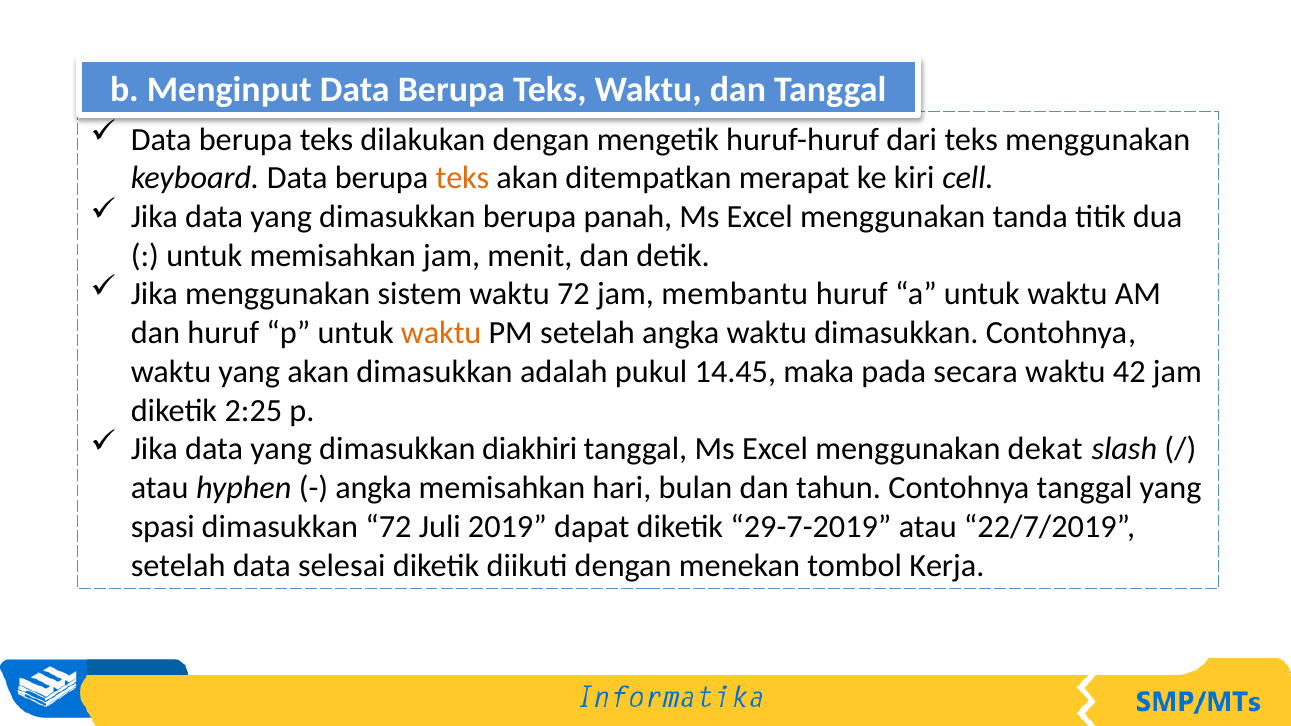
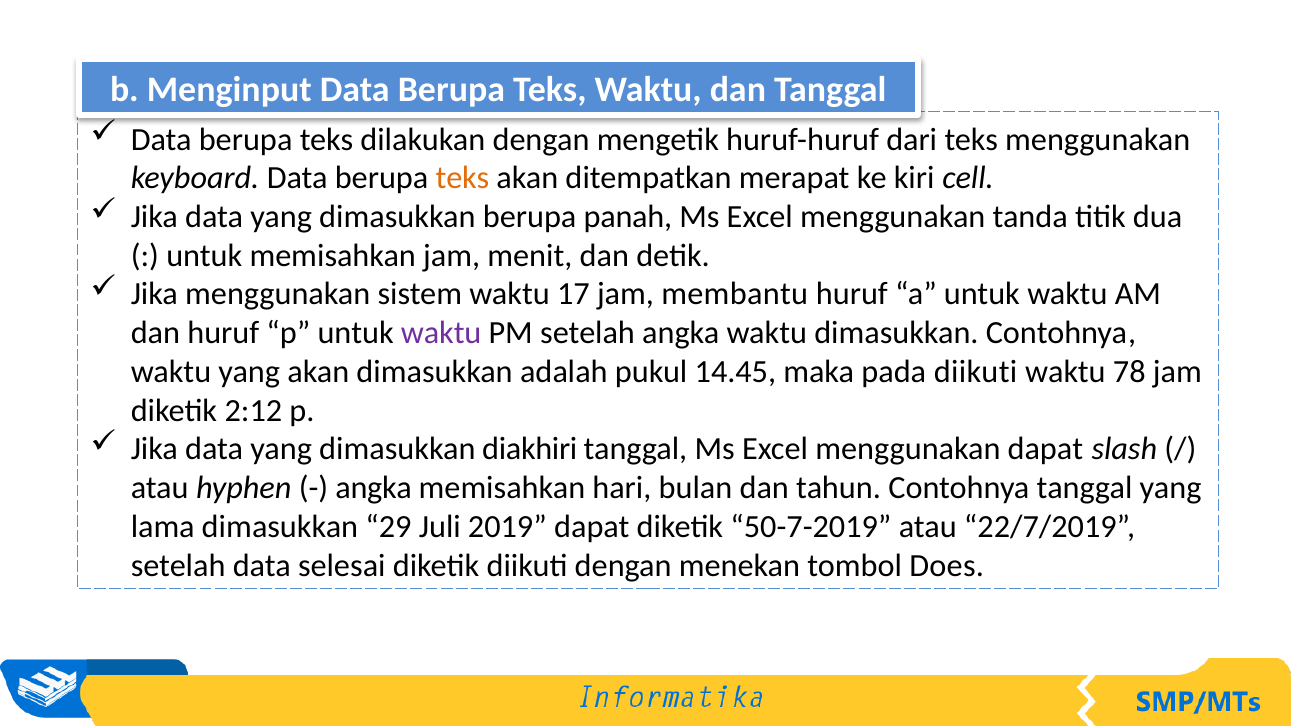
waktu 72: 72 -> 17
waktu at (441, 333) colour: orange -> purple
pada secara: secara -> diikuti
42: 42 -> 78
2:25: 2:25 -> 2:12
menggunakan dekat: dekat -> dapat
spasi: spasi -> lama
dimasukkan 72: 72 -> 29
29-7-2019: 29-7-2019 -> 50-7-2019
Kerja: Kerja -> Does
